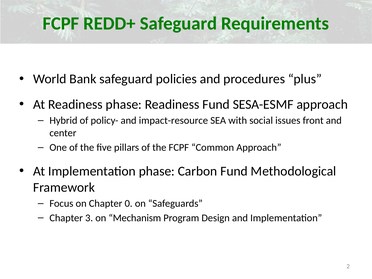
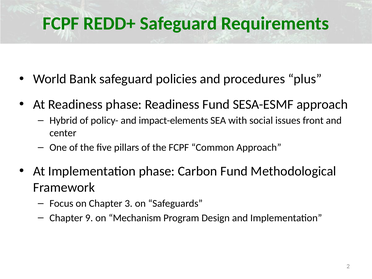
impact-resource: impact-resource -> impact-elements
0: 0 -> 3
3: 3 -> 9
